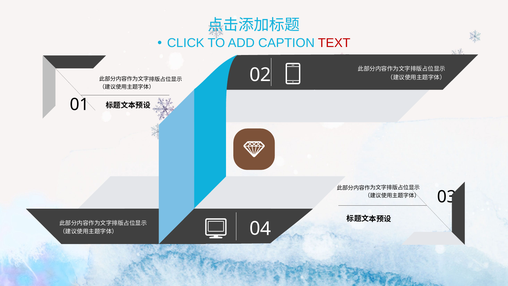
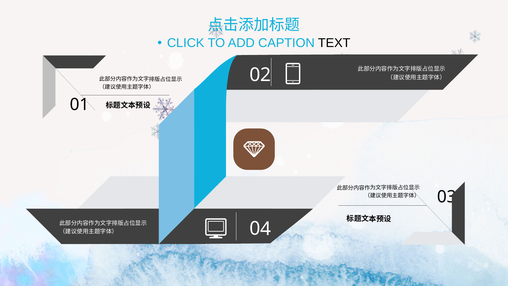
TEXT colour: red -> black
